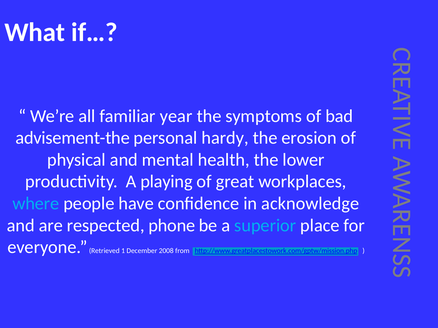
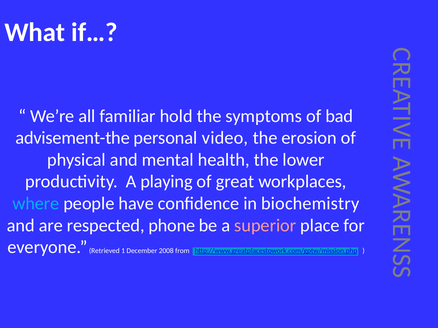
year: year -> hold
hardy: hardy -> video
acknowledge: acknowledge -> biochemistry
superior colour: light blue -> pink
